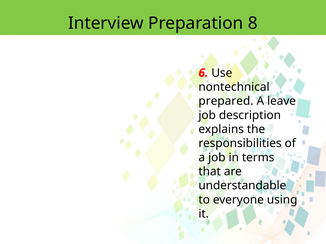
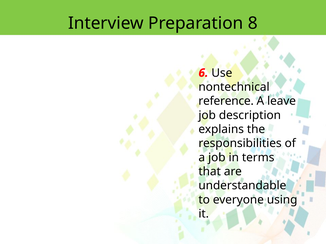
prepared: prepared -> reference
